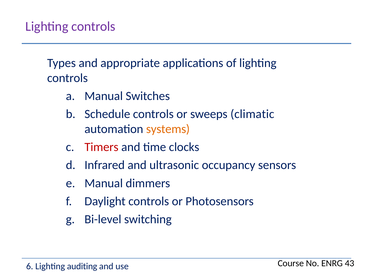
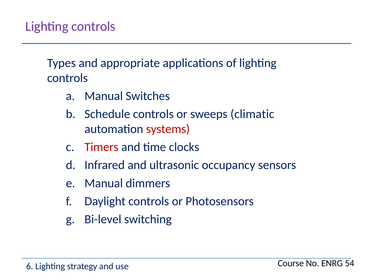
systems colour: orange -> red
43: 43 -> 54
auditing: auditing -> strategy
